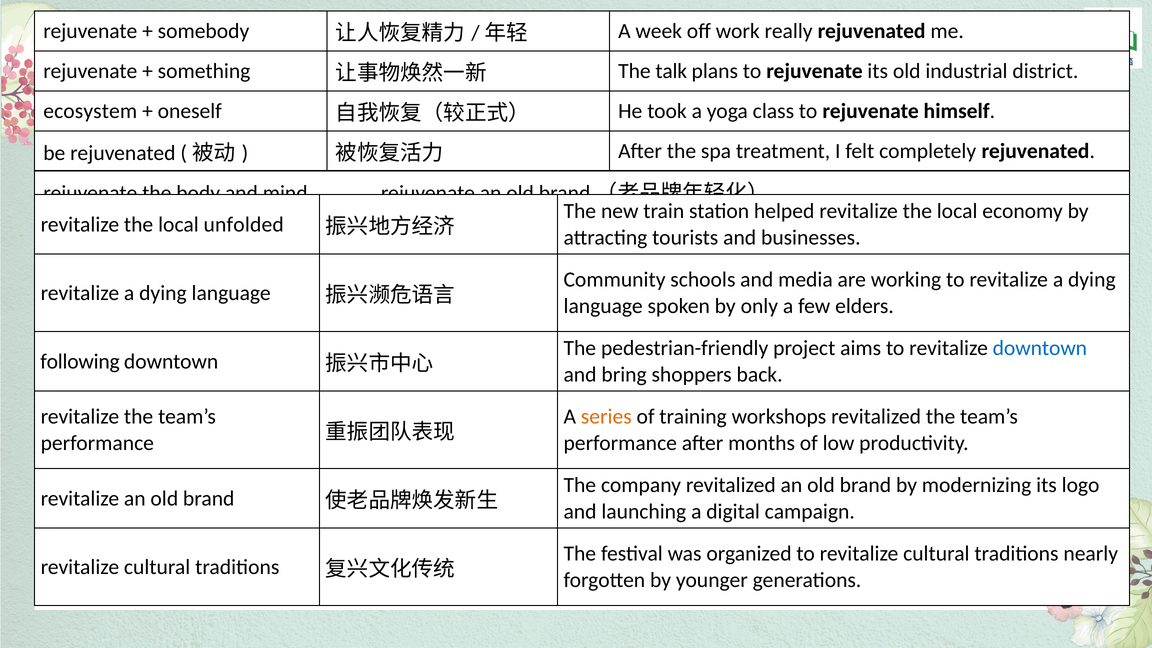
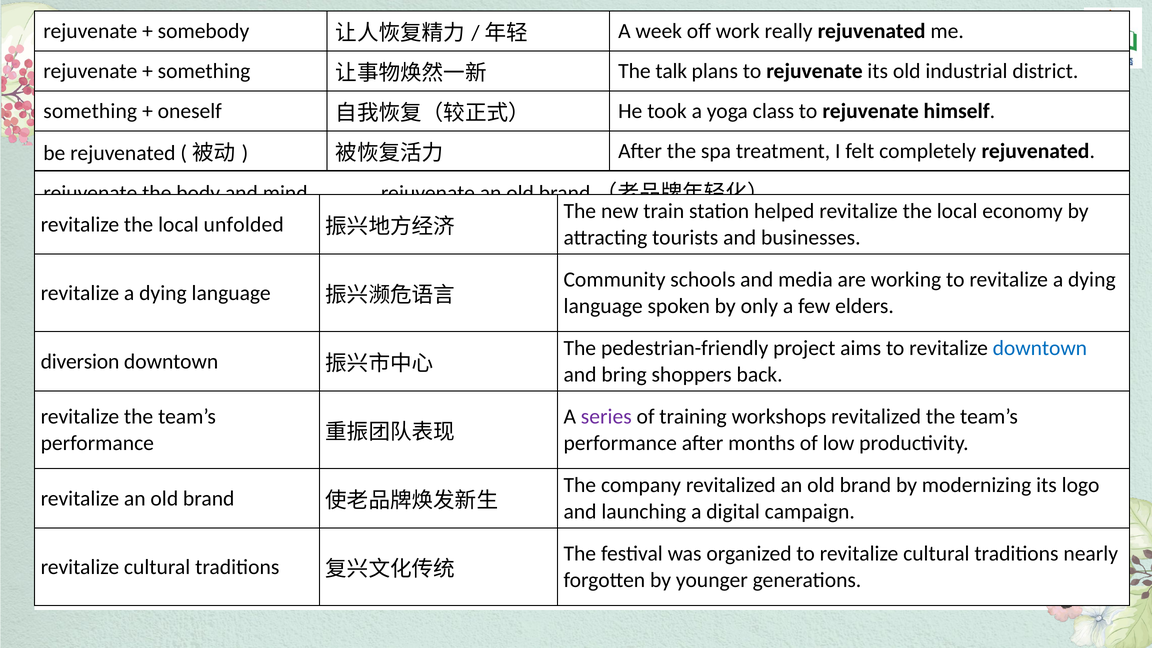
ecosystem at (90, 111): ecosystem -> something
following: following -> diversion
series colour: orange -> purple
